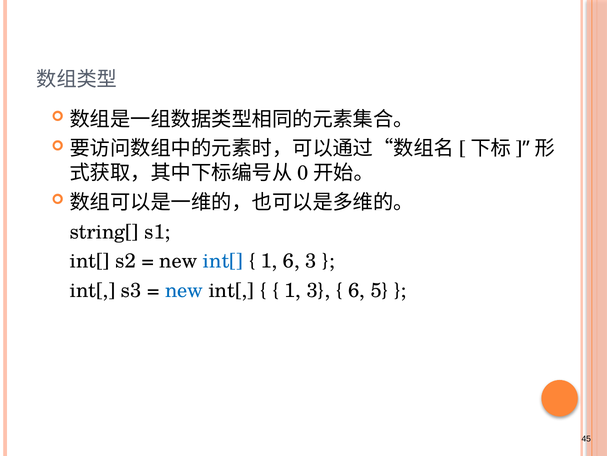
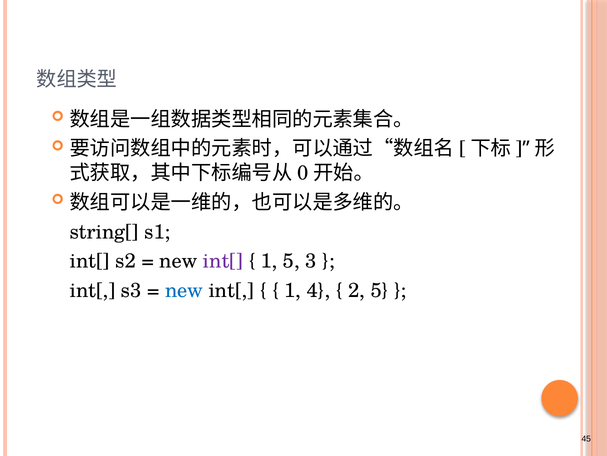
int[ at (223, 261) colour: blue -> purple
1 6: 6 -> 5
1 3: 3 -> 4
6 at (357, 290): 6 -> 2
